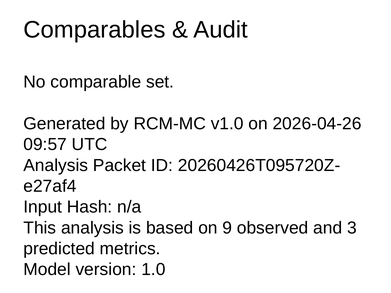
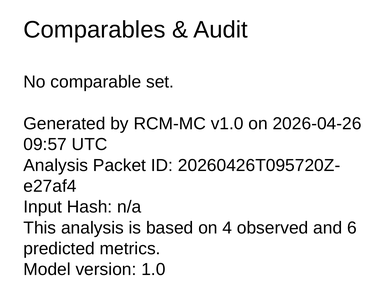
9: 9 -> 4
3: 3 -> 6
